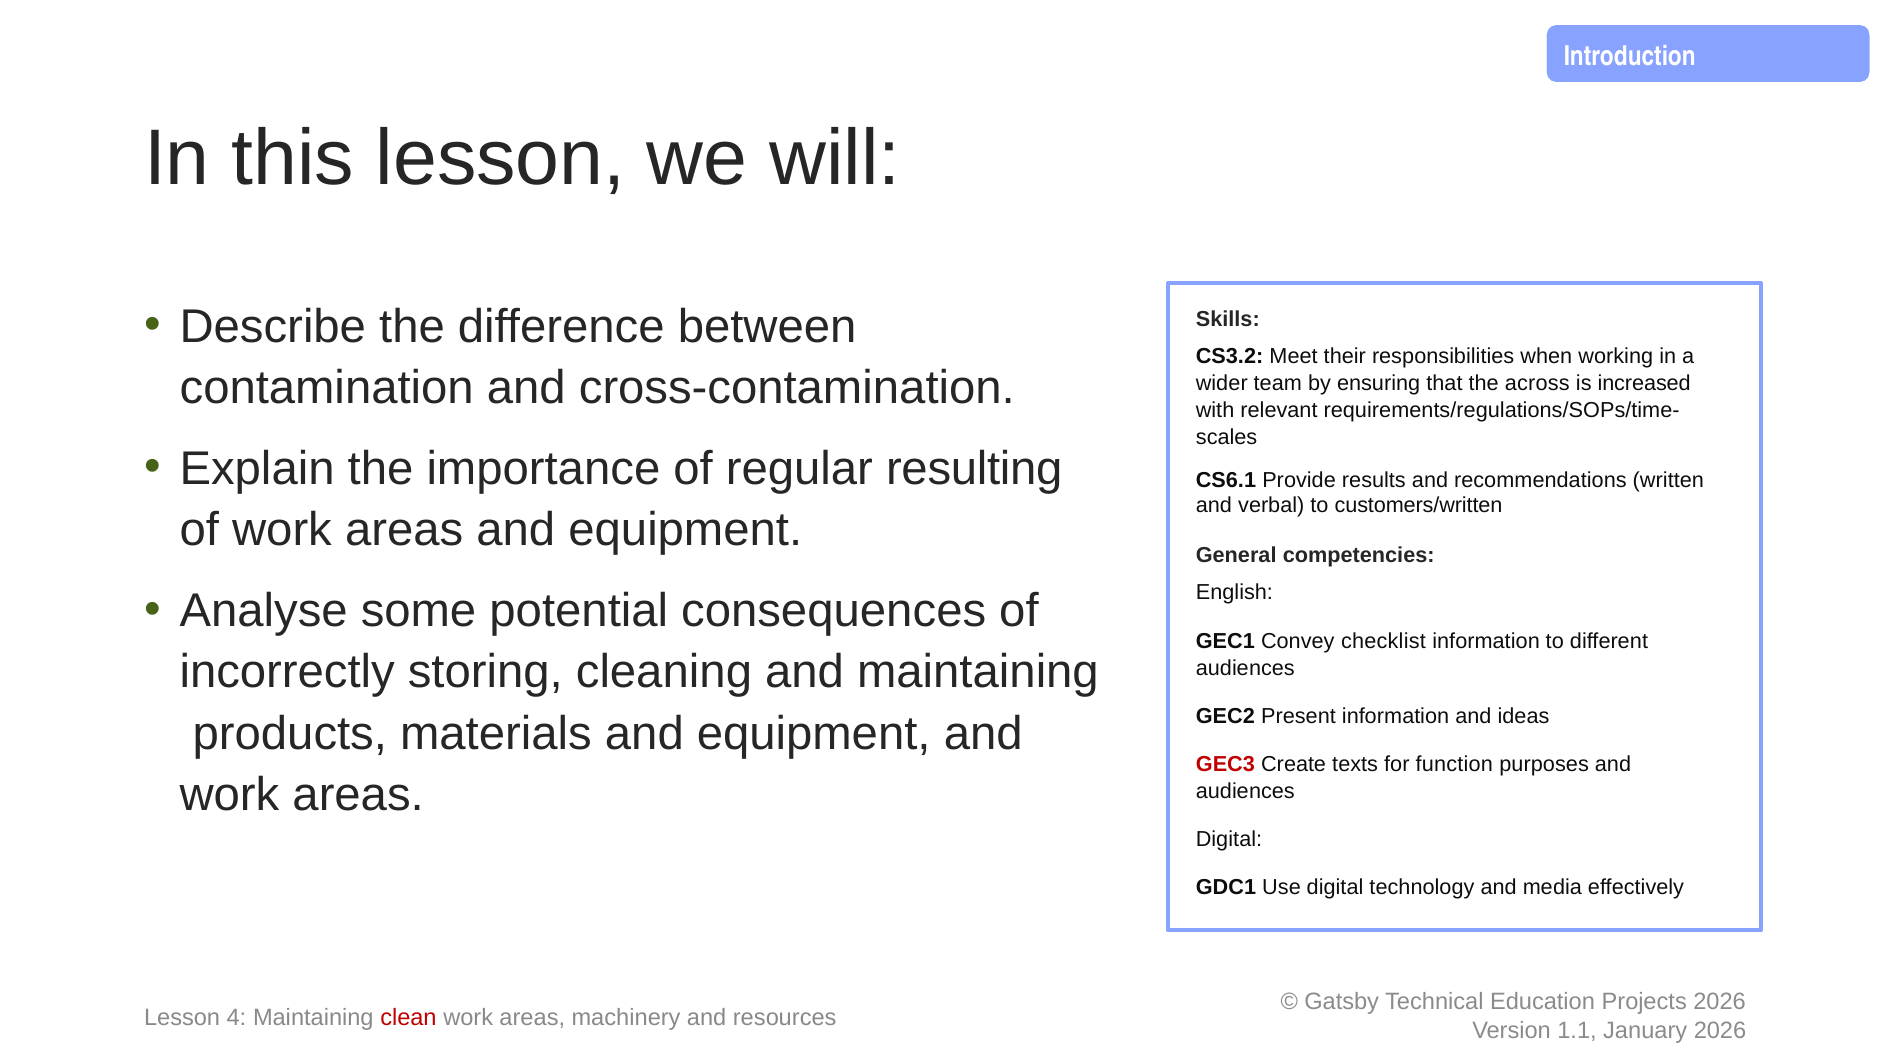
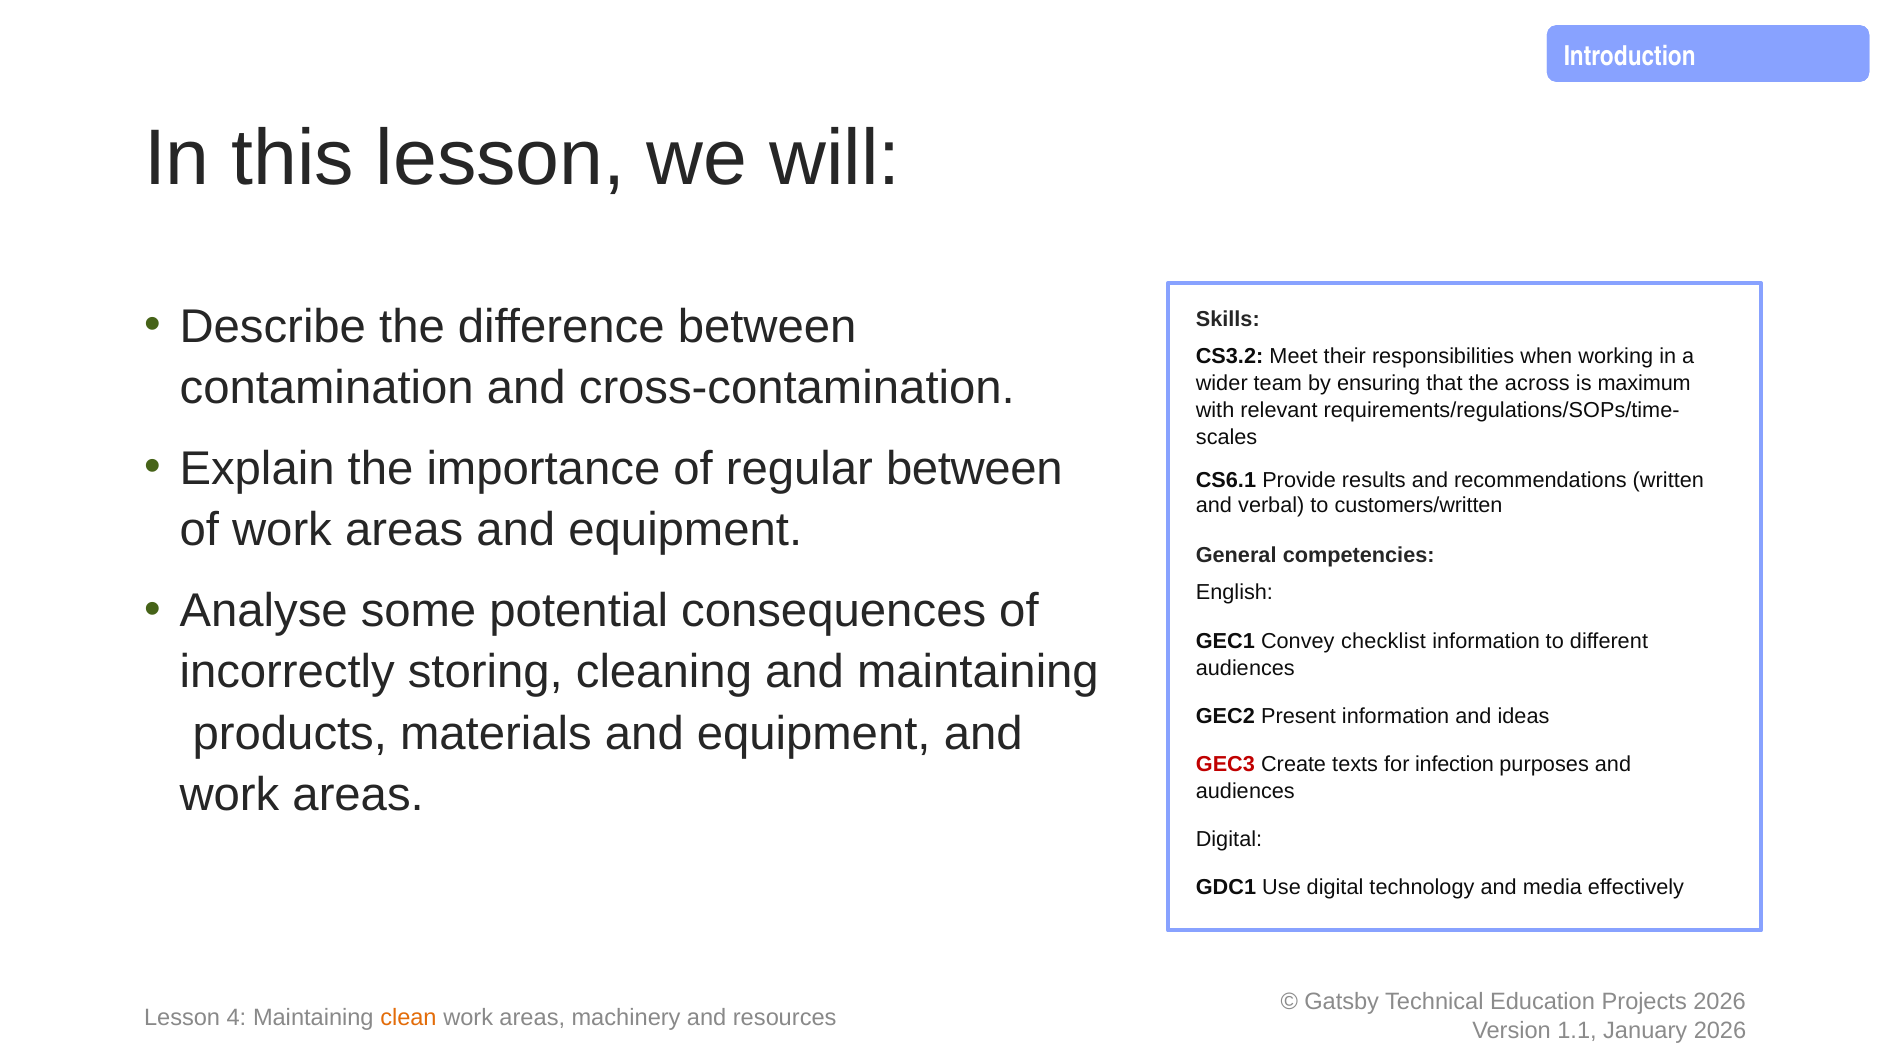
increased: increased -> maximum
regular resulting: resulting -> between
function: function -> infection
clean colour: red -> orange
